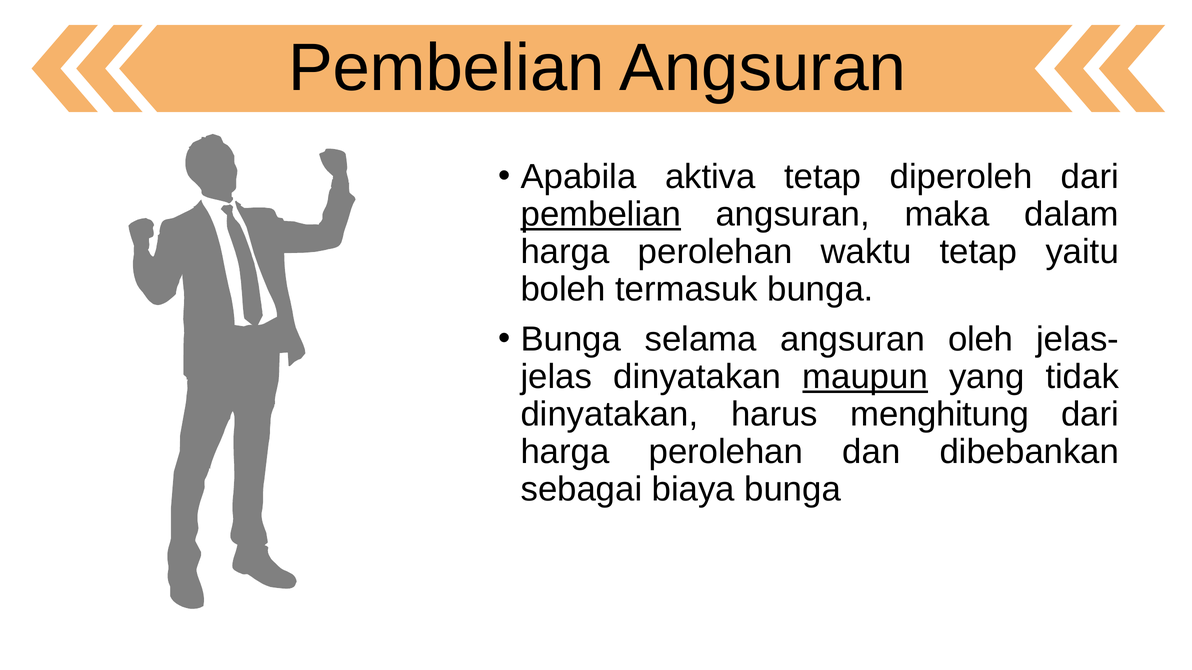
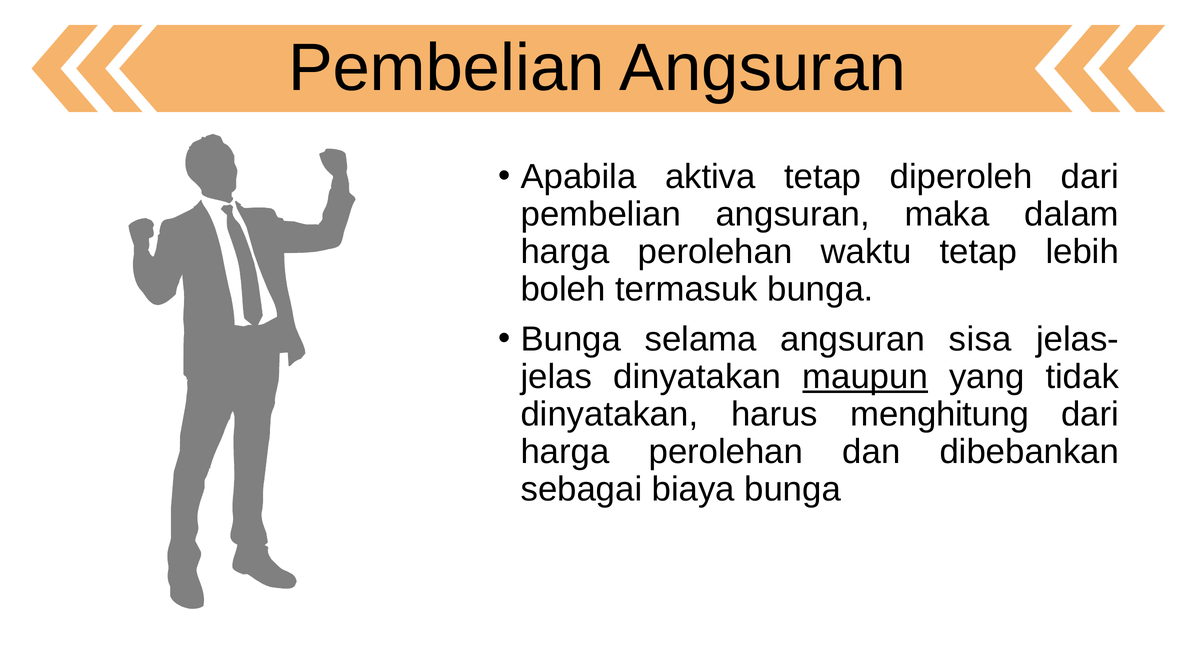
pembelian at (601, 214) underline: present -> none
yaitu: yaitu -> lebih
oleh: oleh -> sisa
